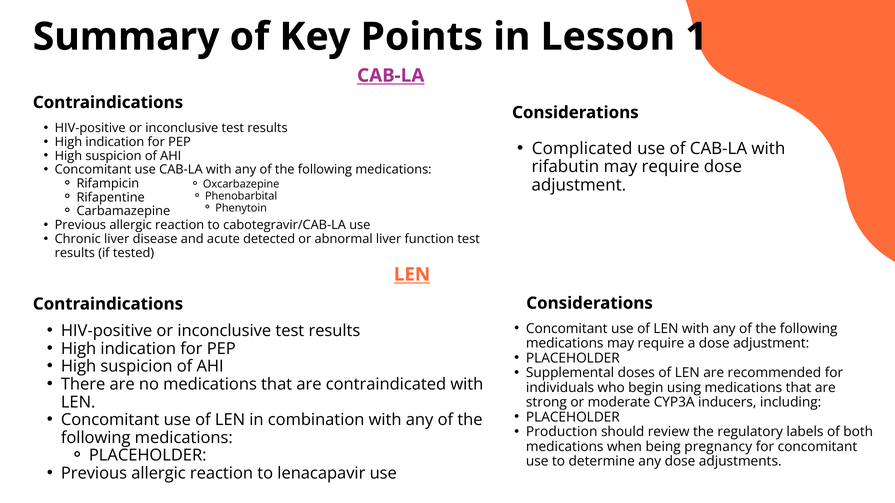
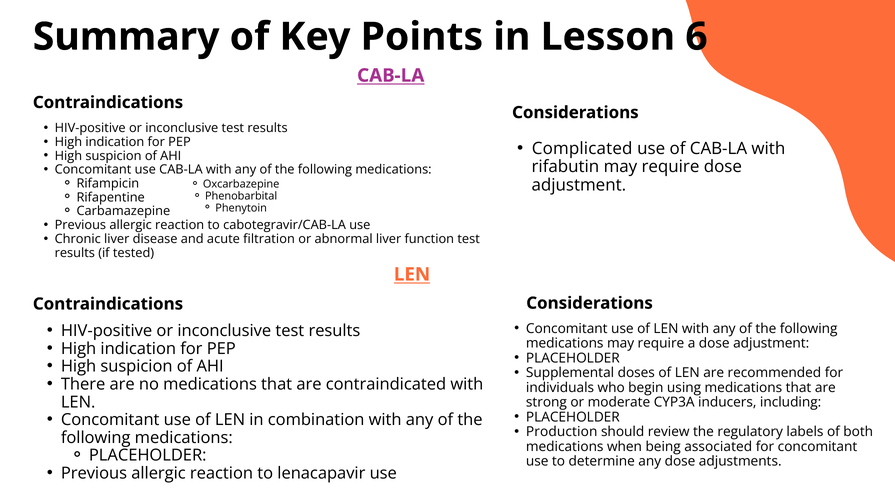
1: 1 -> 6
detected: detected -> filtration
pregnancy: pregnancy -> associated
